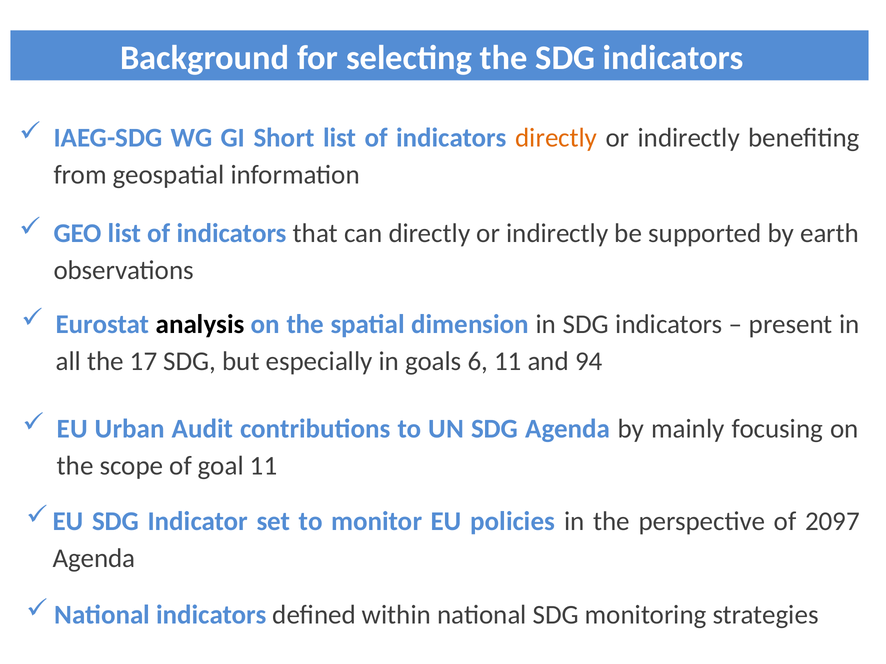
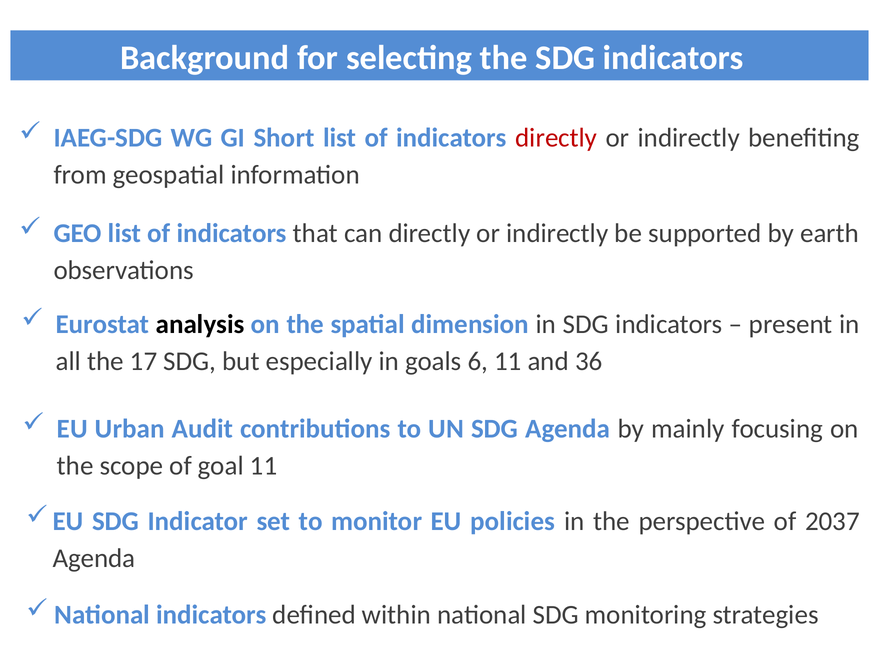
directly at (556, 138) colour: orange -> red
94: 94 -> 36
2097: 2097 -> 2037
